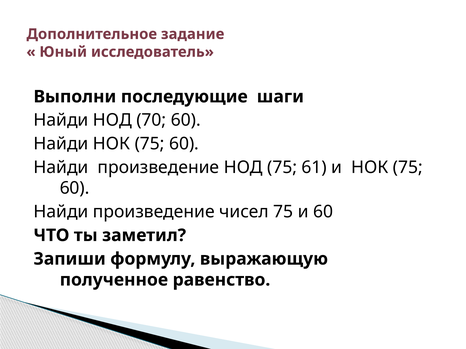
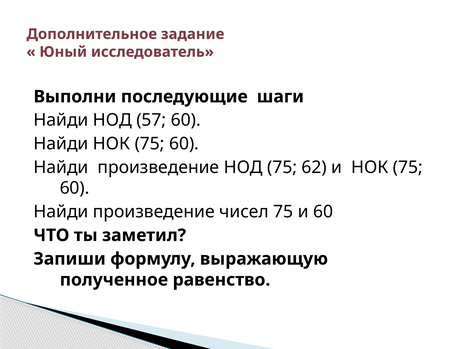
70: 70 -> 57
61: 61 -> 62
